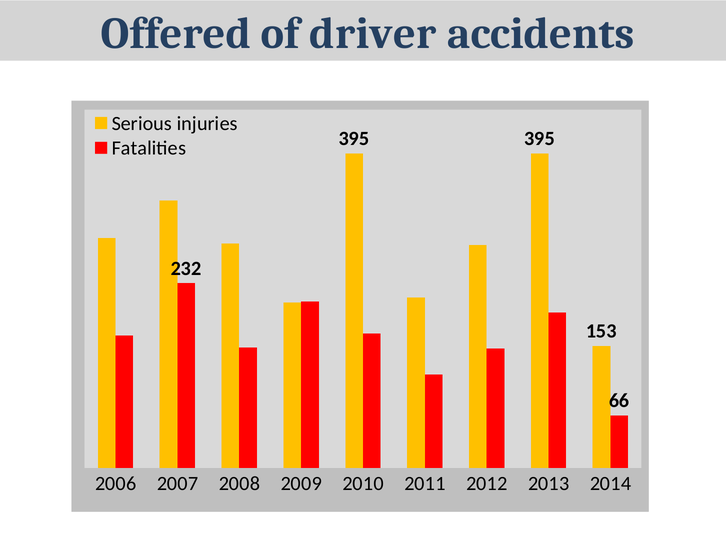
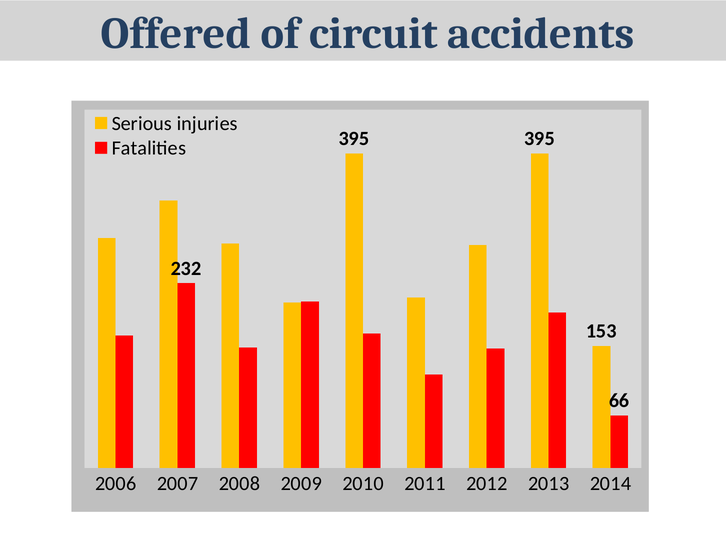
driver: driver -> circuit
